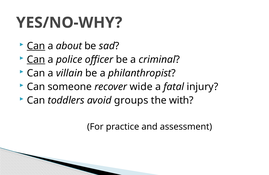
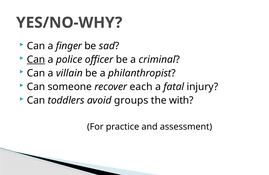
Can at (36, 46) underline: present -> none
about: about -> finger
wide: wide -> each
